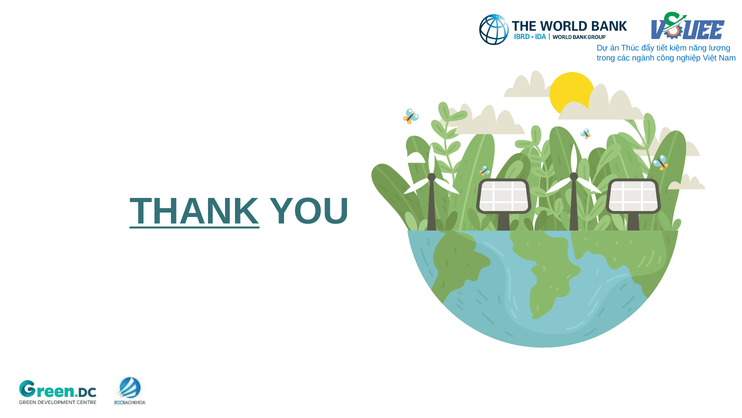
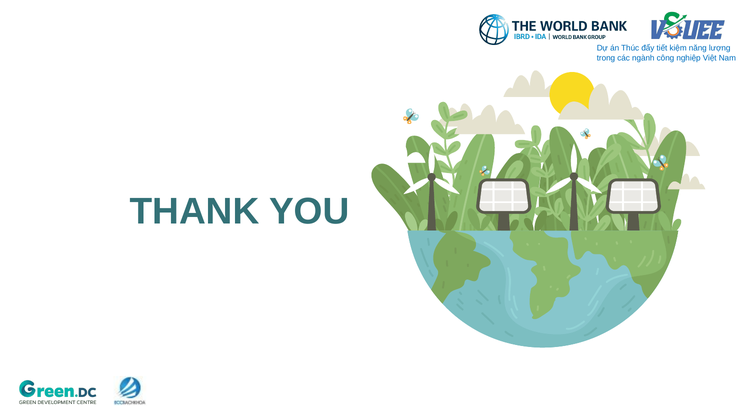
THANK underline: present -> none
